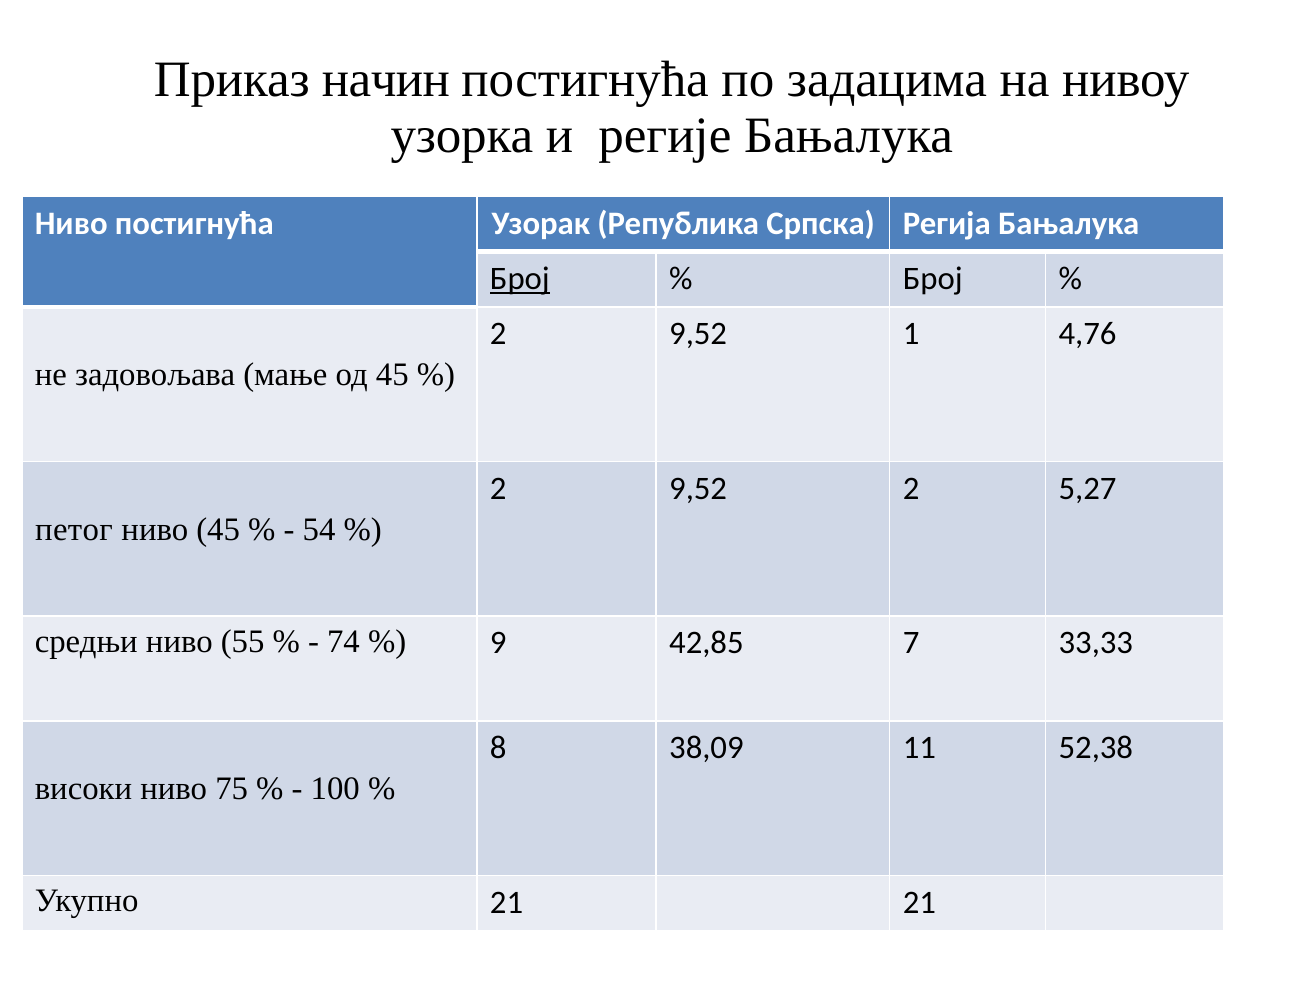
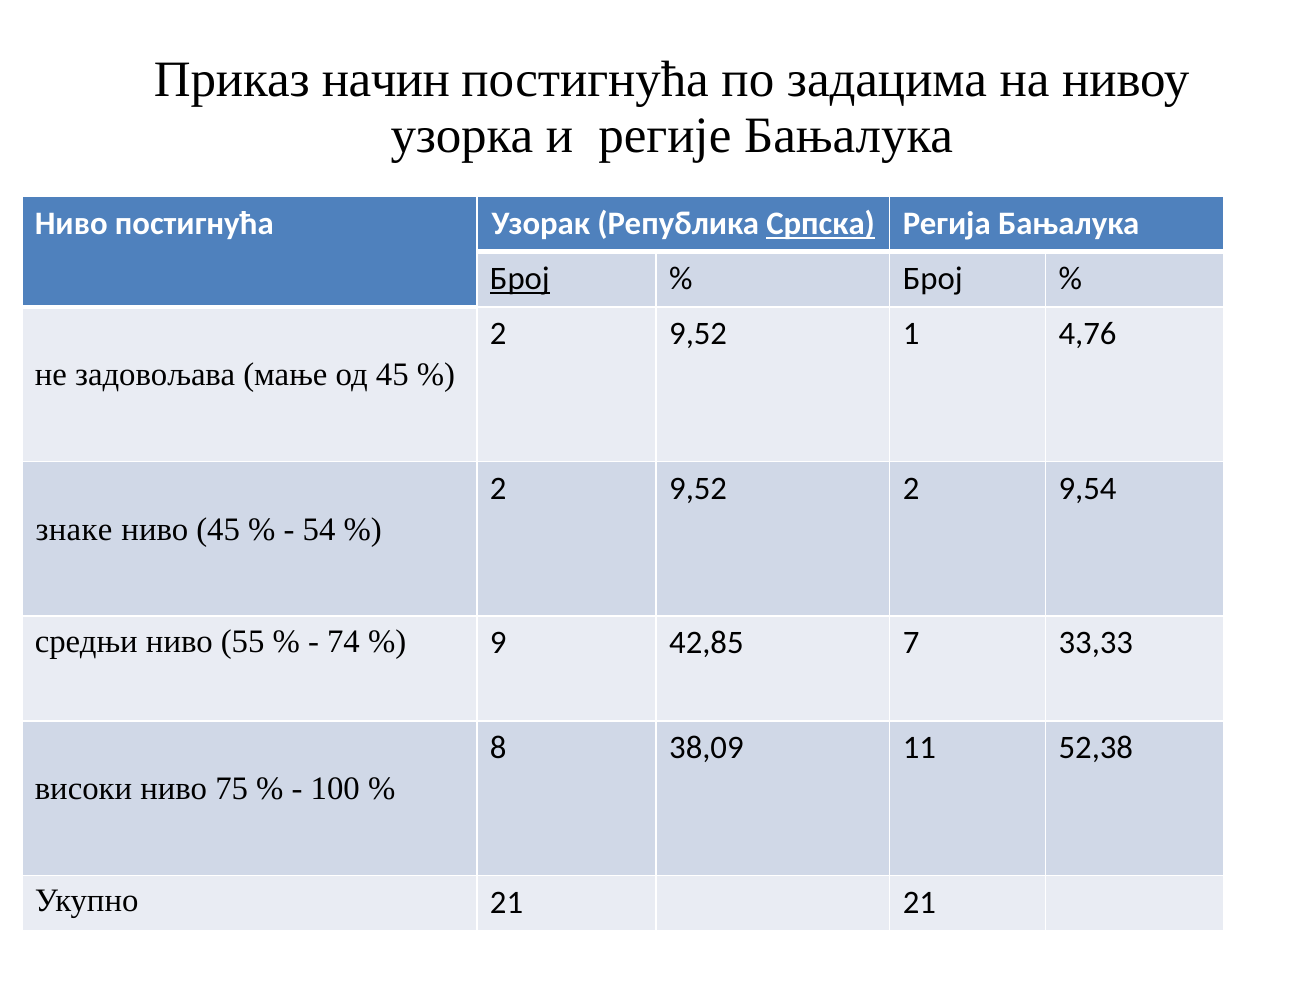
Српска underline: none -> present
5,27: 5,27 -> 9,54
петог: петог -> знаке
